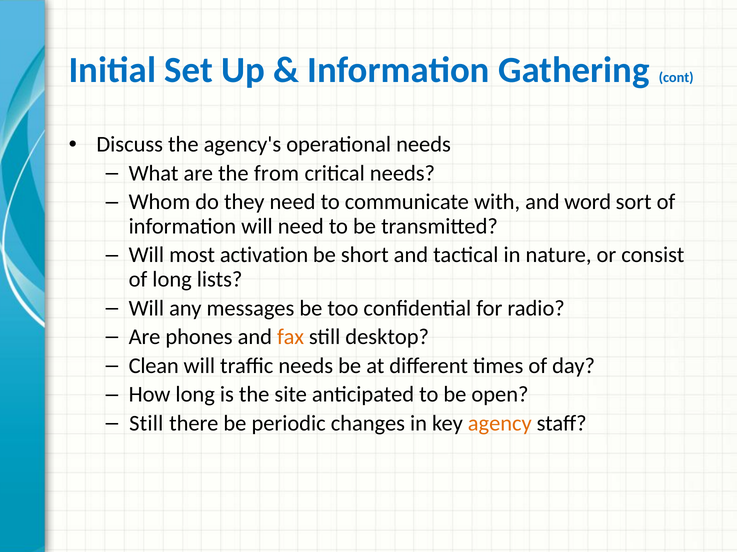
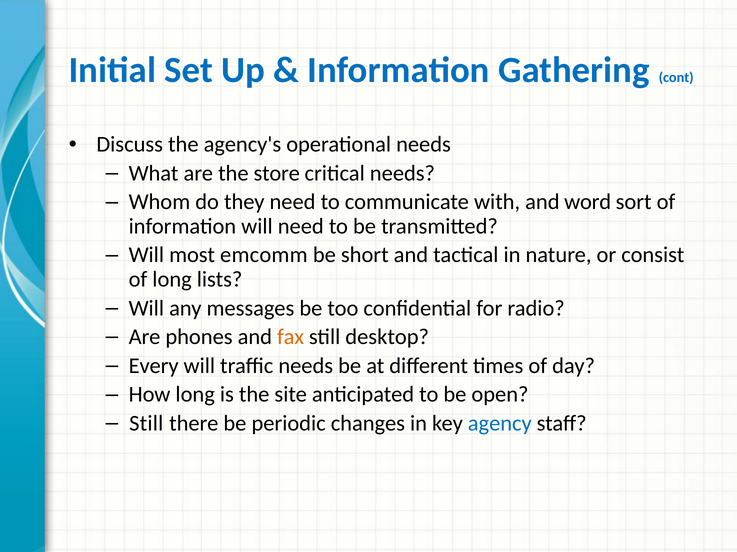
from: from -> store
activation: activation -> emcomm
Clean: Clean -> Every
agency colour: orange -> blue
